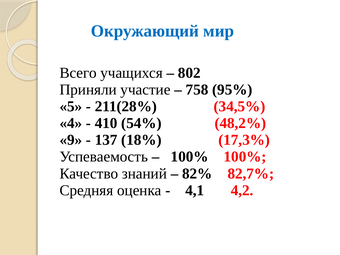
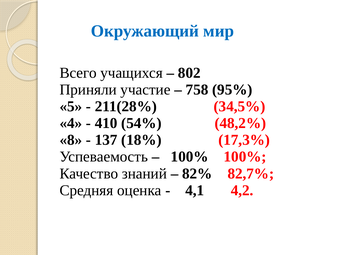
9: 9 -> 8
